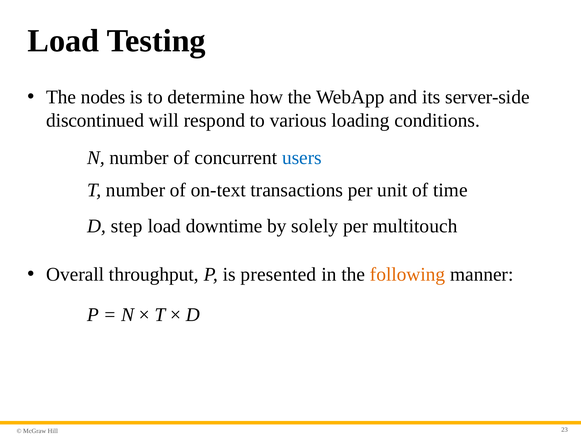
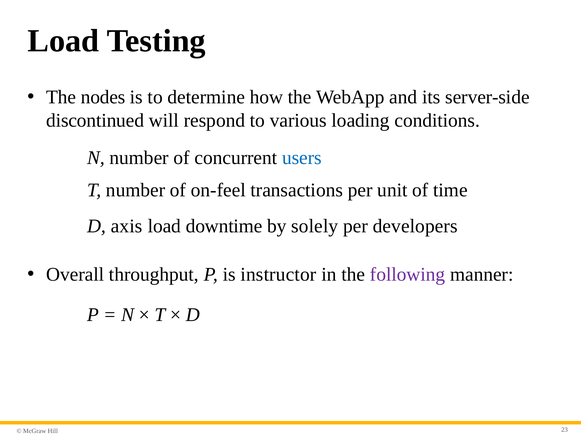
on-text: on-text -> on-feel
step: step -> axis
multitouch: multitouch -> developers
presented: presented -> instructor
following colour: orange -> purple
